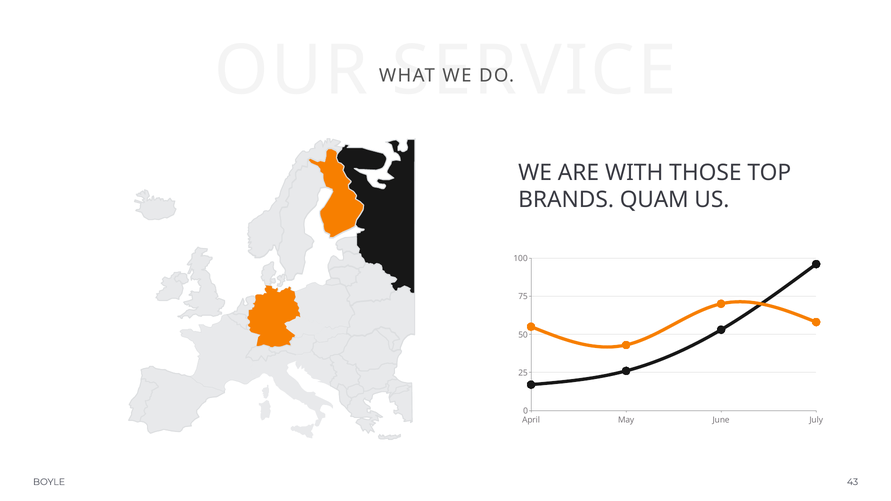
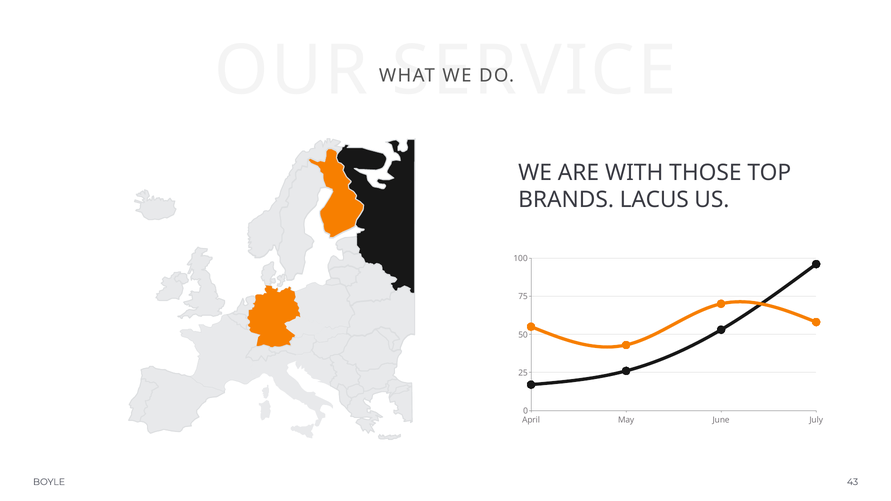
QUAM: QUAM -> LACUS
